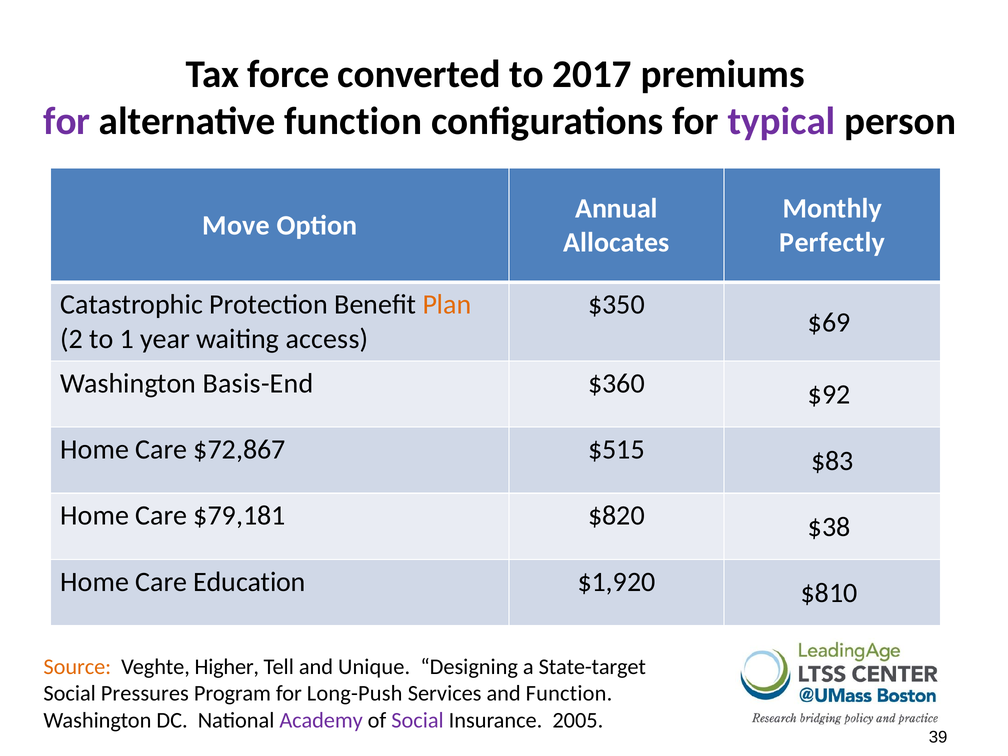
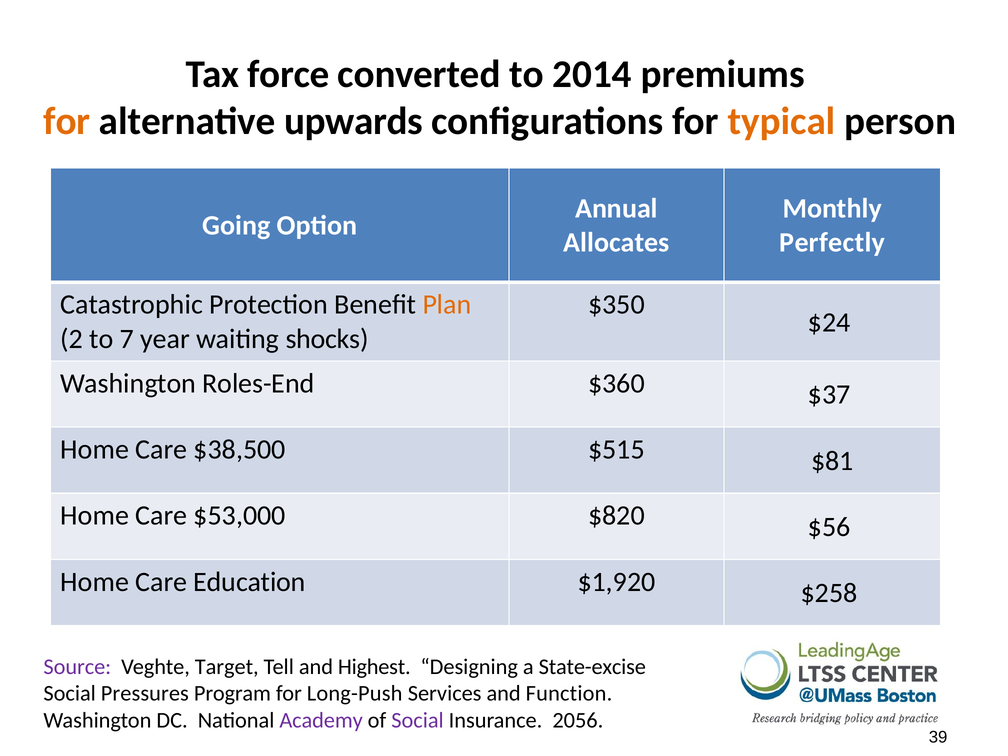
2017: 2017 -> 2014
for at (67, 121) colour: purple -> orange
alternative function: function -> upwards
typical colour: purple -> orange
Move: Move -> Going
$69: $69 -> $24
1: 1 -> 7
access: access -> shocks
Basis-End: Basis-End -> Roles-End
$92: $92 -> $37
$72,867: $72,867 -> $38,500
$83: $83 -> $81
$79,181: $79,181 -> $53,000
$38: $38 -> $56
$810: $810 -> $258
Source colour: orange -> purple
Higher: Higher -> Target
Unique: Unique -> Highest
State-target: State-target -> State-excise
2005: 2005 -> 2056
